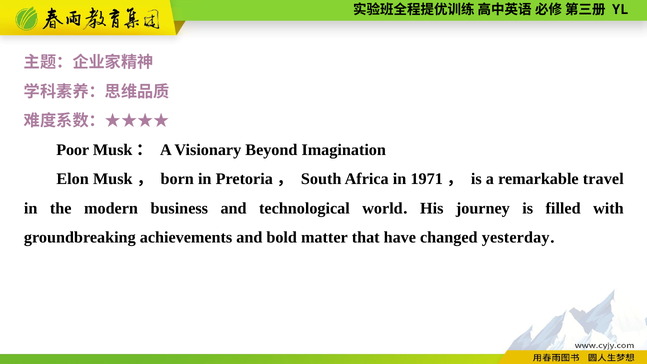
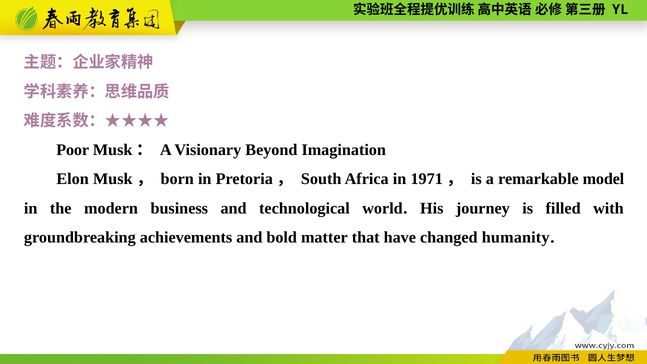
travel: travel -> model
yesterday: yesterday -> humanity
